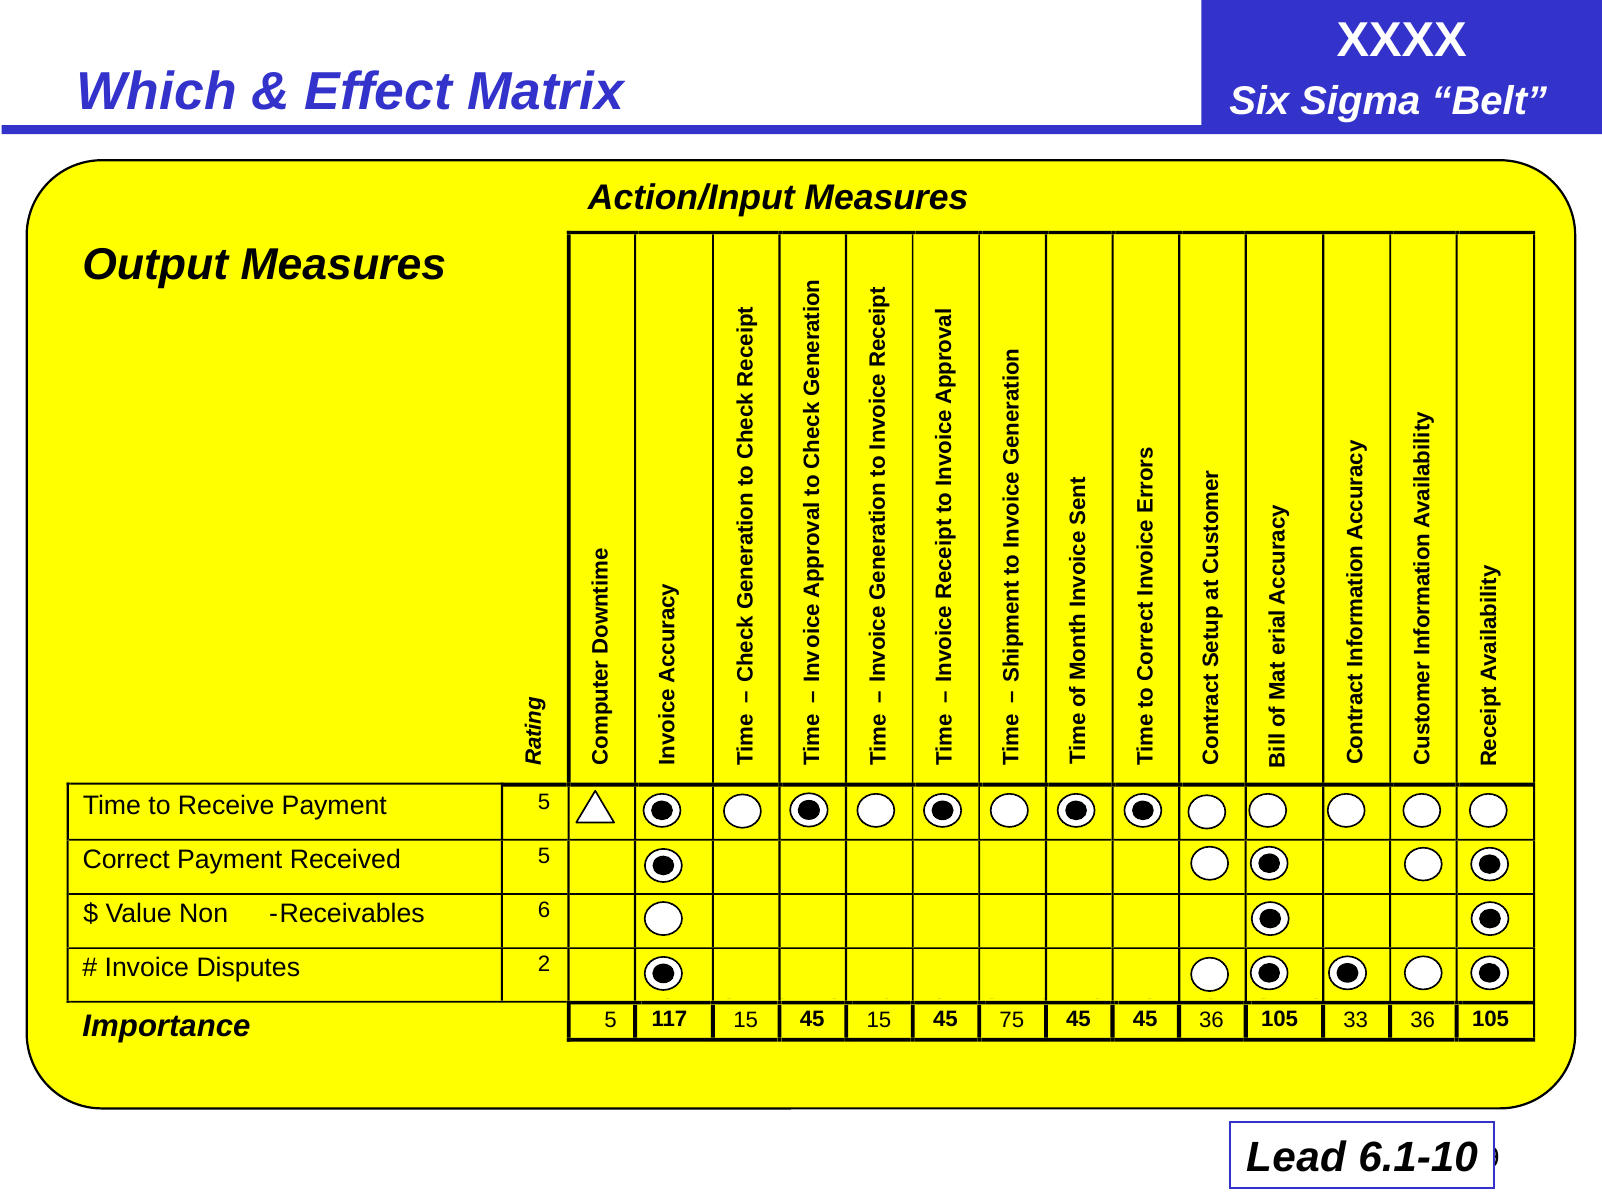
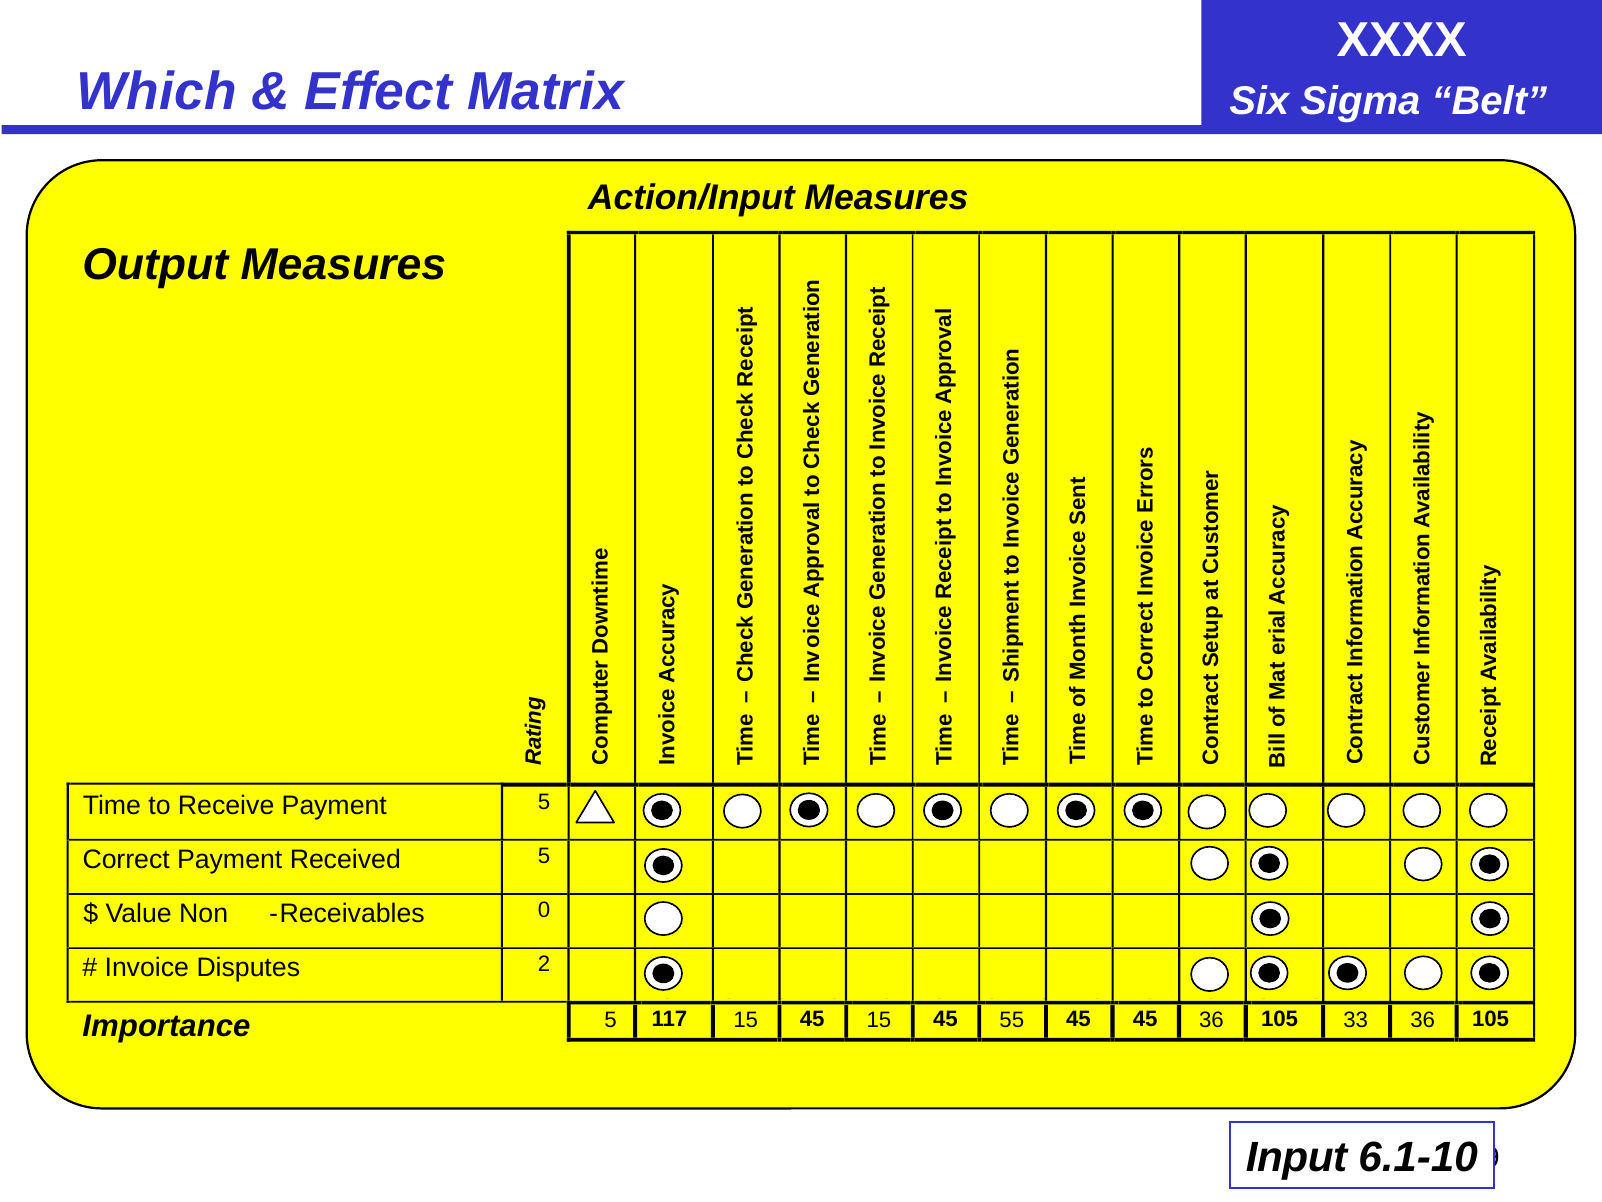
6: 6 -> 0
75: 75 -> 55
Lead: Lead -> Input
